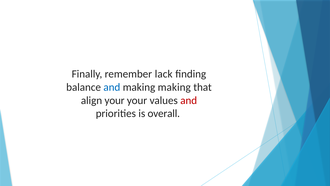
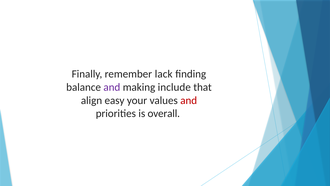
and at (112, 87) colour: blue -> purple
making making: making -> include
align your: your -> easy
